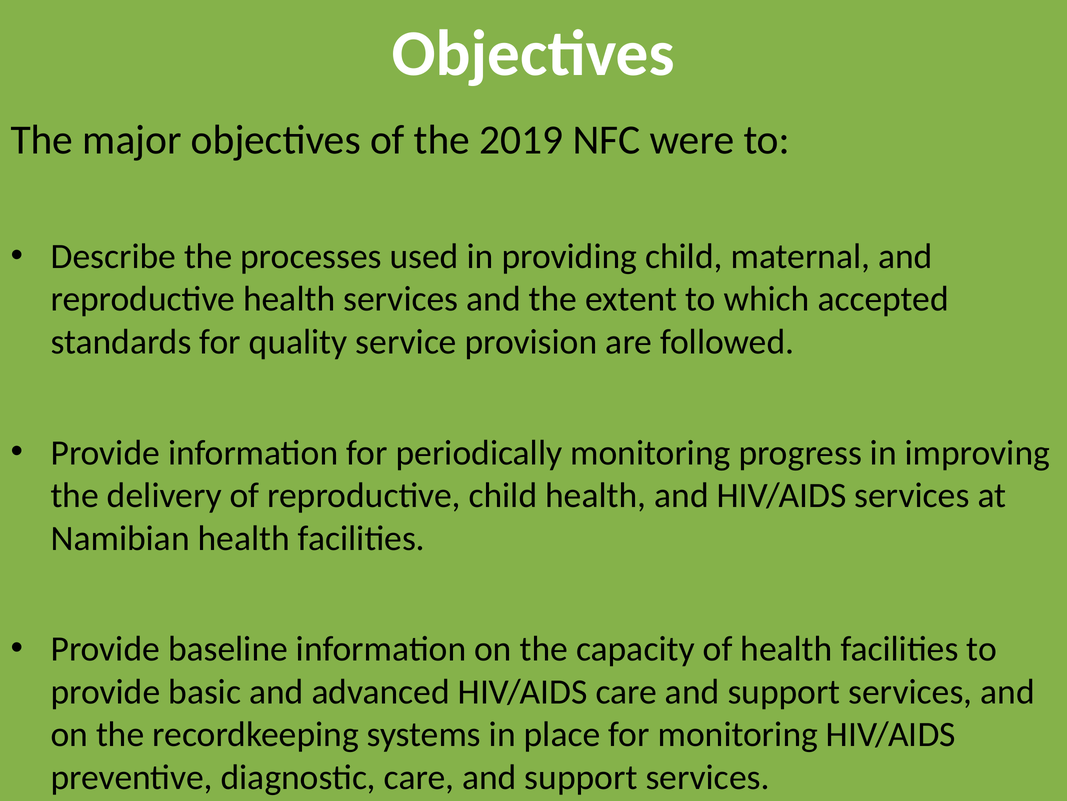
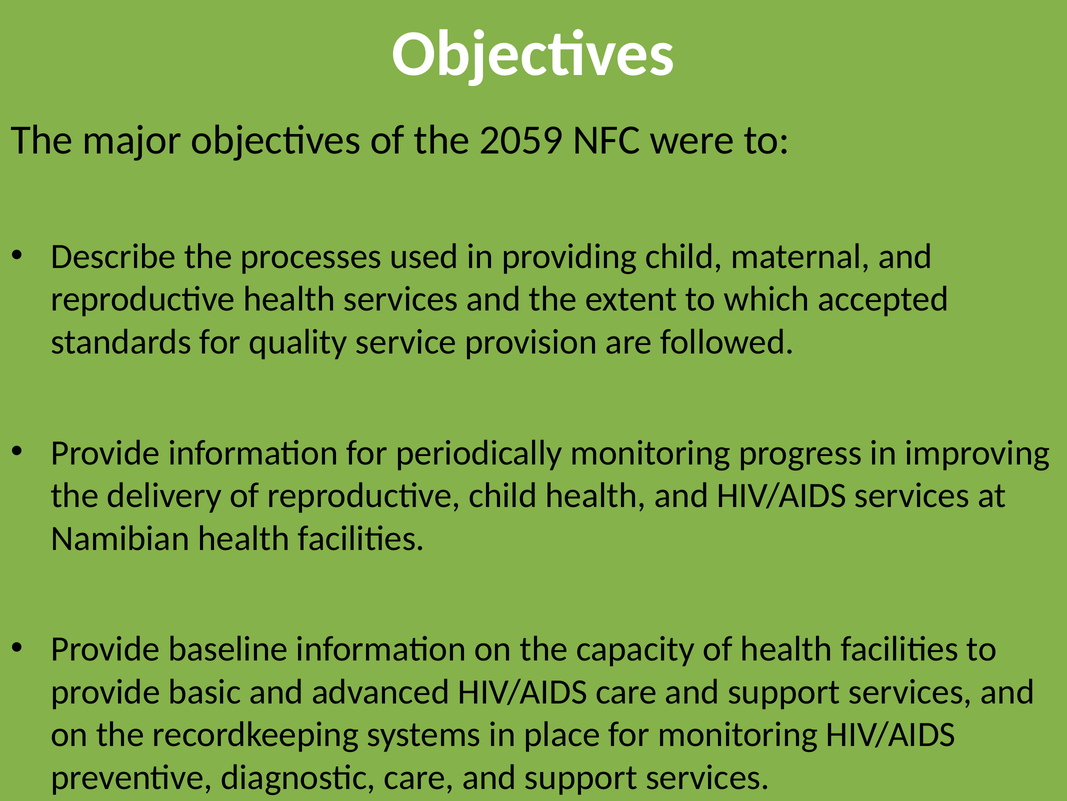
2019: 2019 -> 2059
